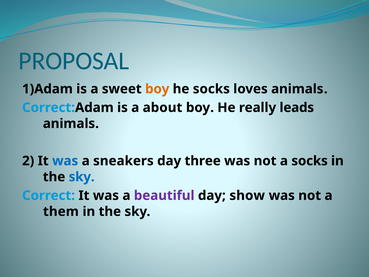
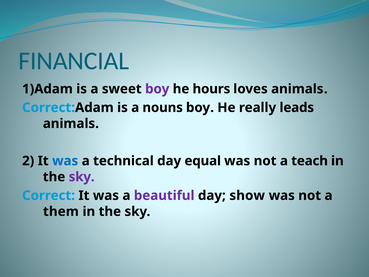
PROPOSAL: PROPOSAL -> FINANCIAL
boy at (157, 89) colour: orange -> purple
he socks: socks -> hours
about: about -> nouns
sneakers: sneakers -> technical
three: three -> equal
a socks: socks -> teach
sky at (82, 177) colour: blue -> purple
